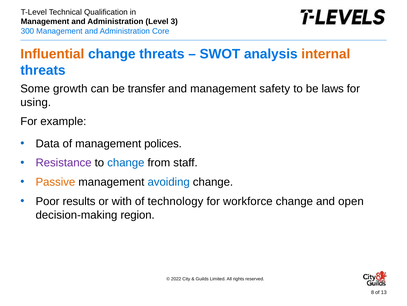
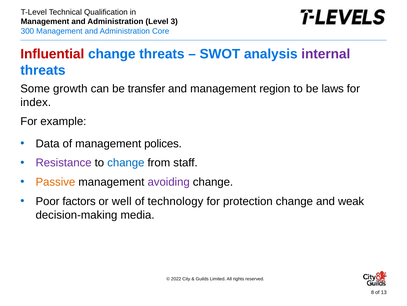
Influential colour: orange -> red
internal colour: orange -> purple
safety: safety -> region
using: using -> index
avoiding colour: blue -> purple
results: results -> factors
with: with -> well
workforce: workforce -> protection
open: open -> weak
region: region -> media
